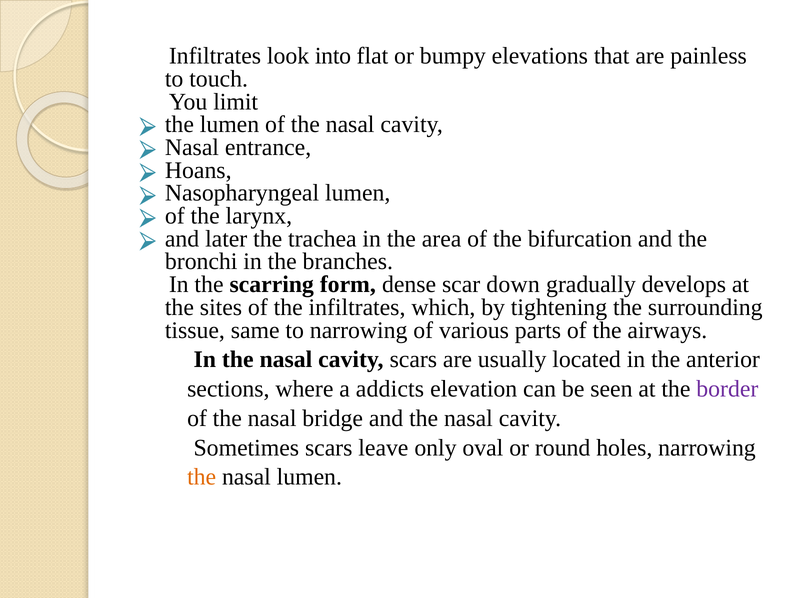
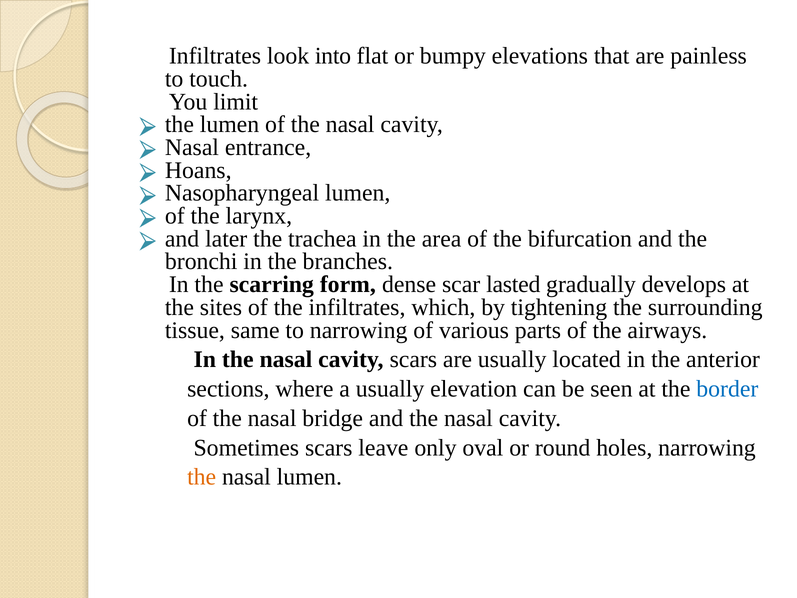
down: down -> lasted
a addicts: addicts -> usually
border colour: purple -> blue
